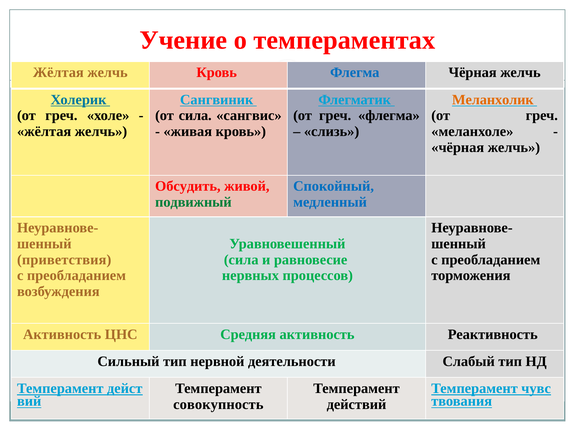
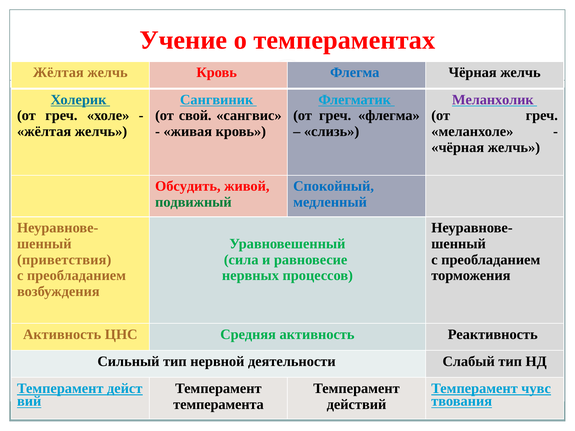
Меланхолик colour: orange -> purple
от сила: сила -> свой
совокупность: совокупность -> темперамента
